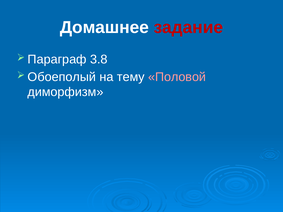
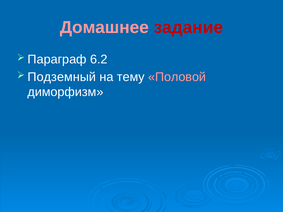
Домашнее colour: white -> pink
3.8: 3.8 -> 6.2
Обоеполый: Обоеполый -> Подземный
